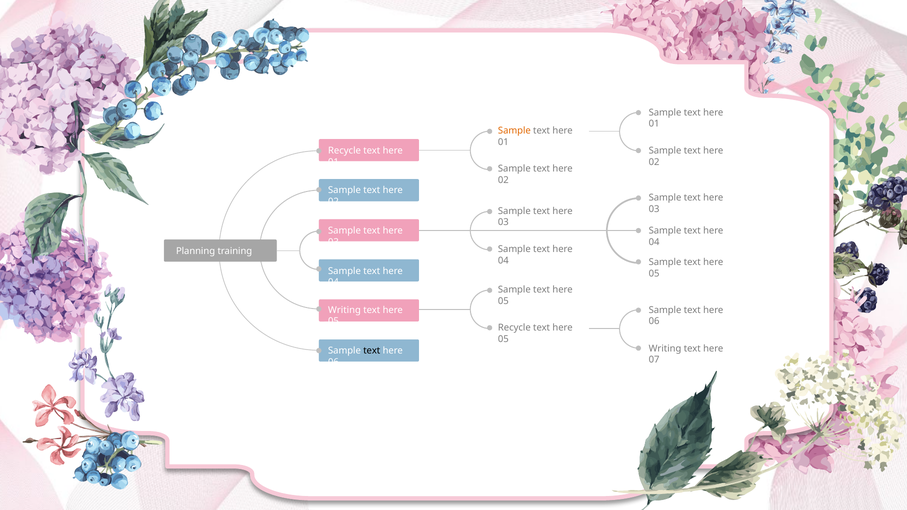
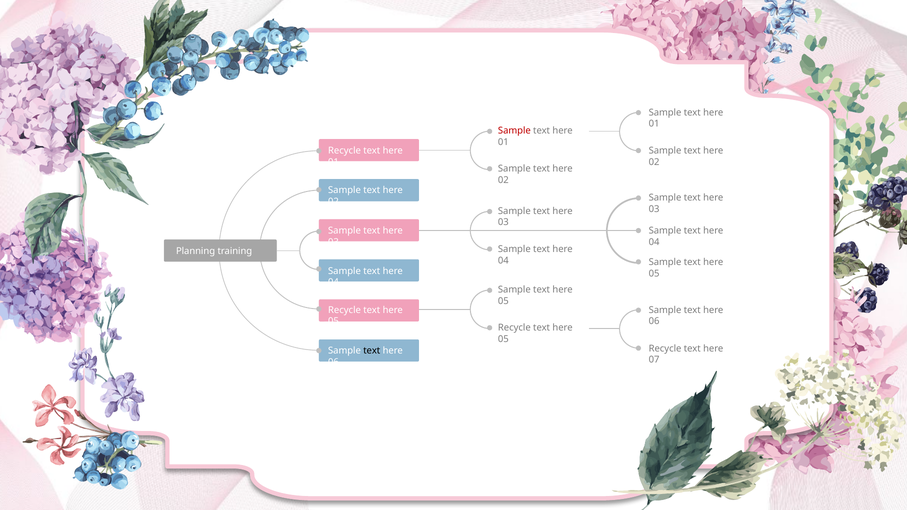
Sample at (514, 131) colour: orange -> red
Writing at (344, 310): Writing -> Recycle
Writing at (665, 349): Writing -> Recycle
